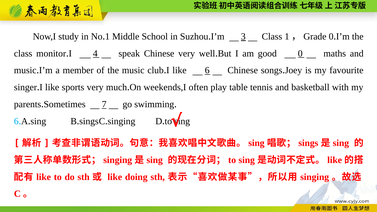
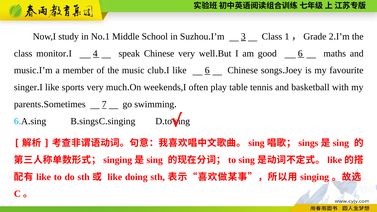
1，Grade 0: 0 -> 2
good 0: 0 -> 6
